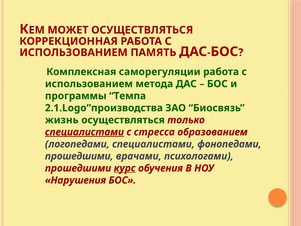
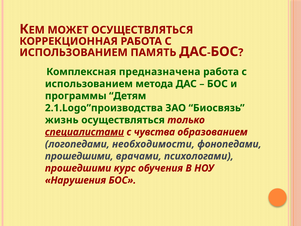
саморегуляции: саморегуляции -> предназначена
Темпа: Темпа -> Детям
стресса: стресса -> чувства
логопедами специалистами: специалистами -> необходимости
курс underline: present -> none
